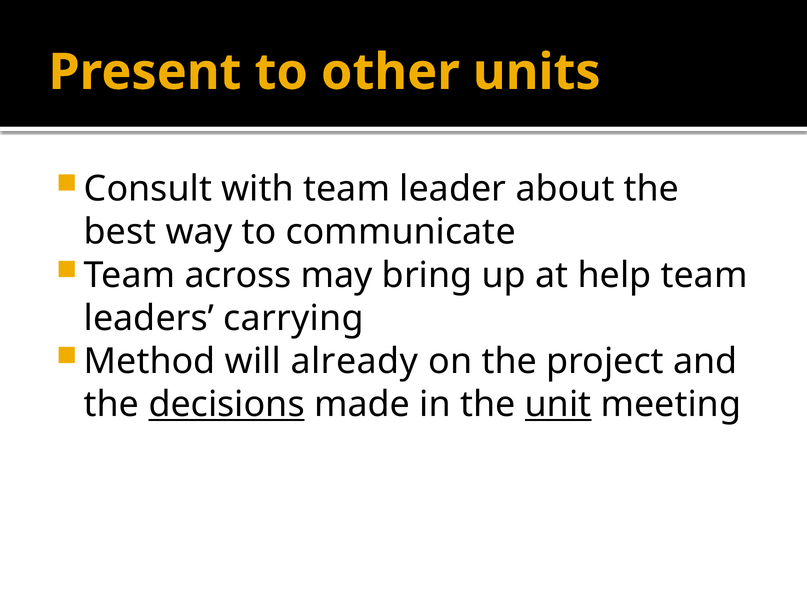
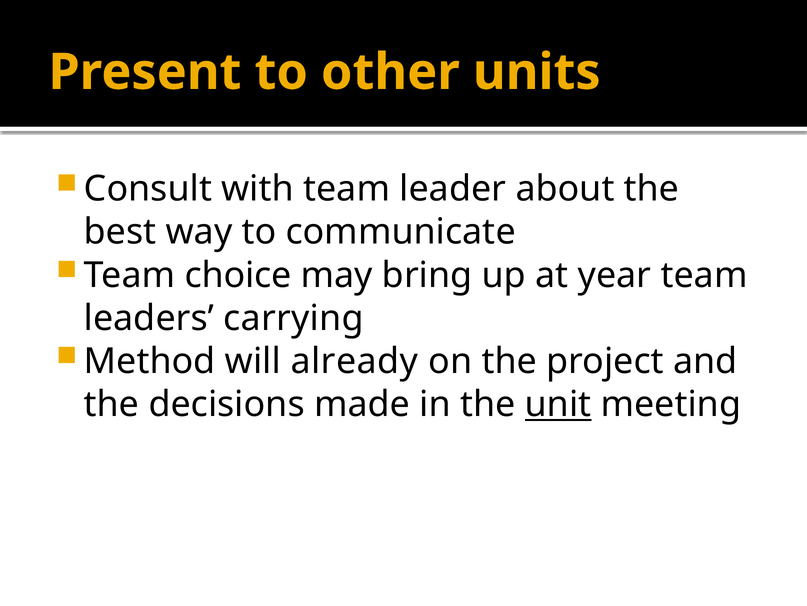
across: across -> choice
help: help -> year
decisions underline: present -> none
